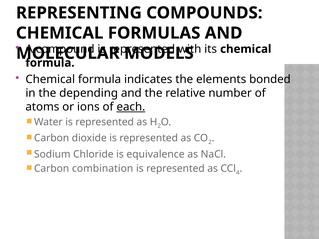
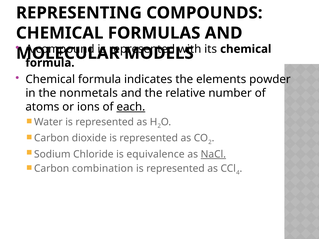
bonded: bonded -> powder
depending: depending -> nonmetals
NaCl underline: none -> present
